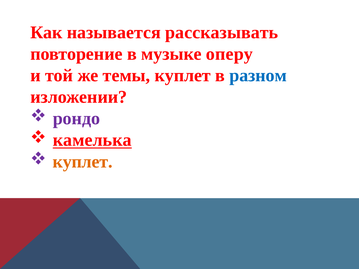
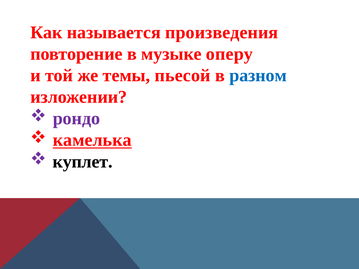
рассказывать: рассказывать -> произведения
темы куплет: куплет -> пьесой
куплет at (83, 162) colour: orange -> black
